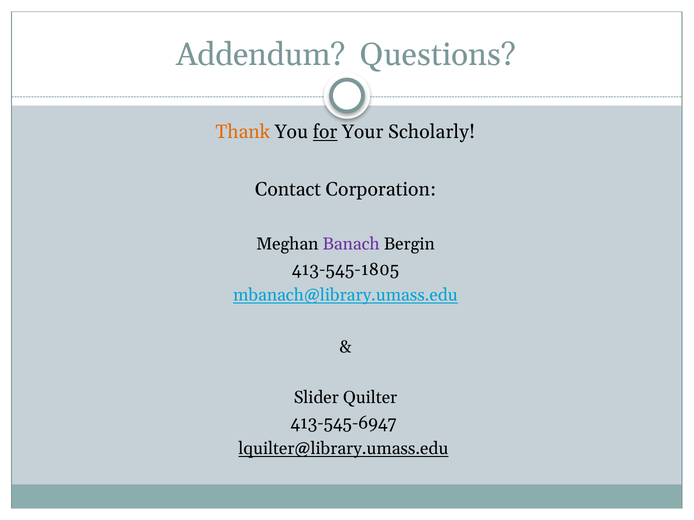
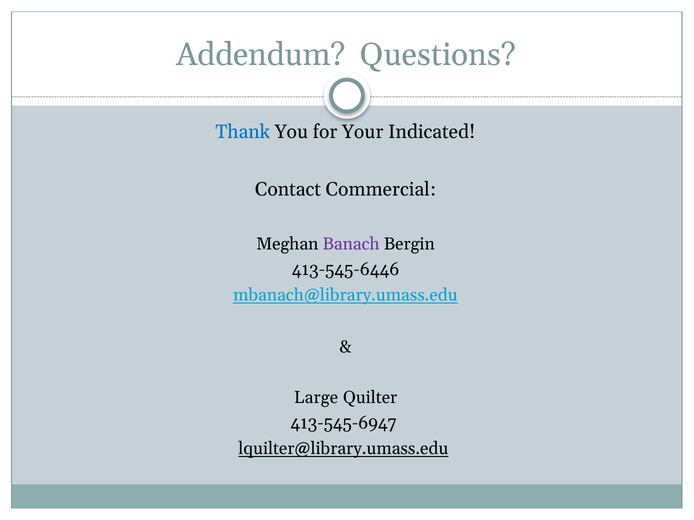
Thank colour: orange -> blue
for underline: present -> none
Scholarly: Scholarly -> Indicated
Corporation: Corporation -> Commercial
413-545-1805: 413-545-1805 -> 413-545-6446
Slider: Slider -> Large
